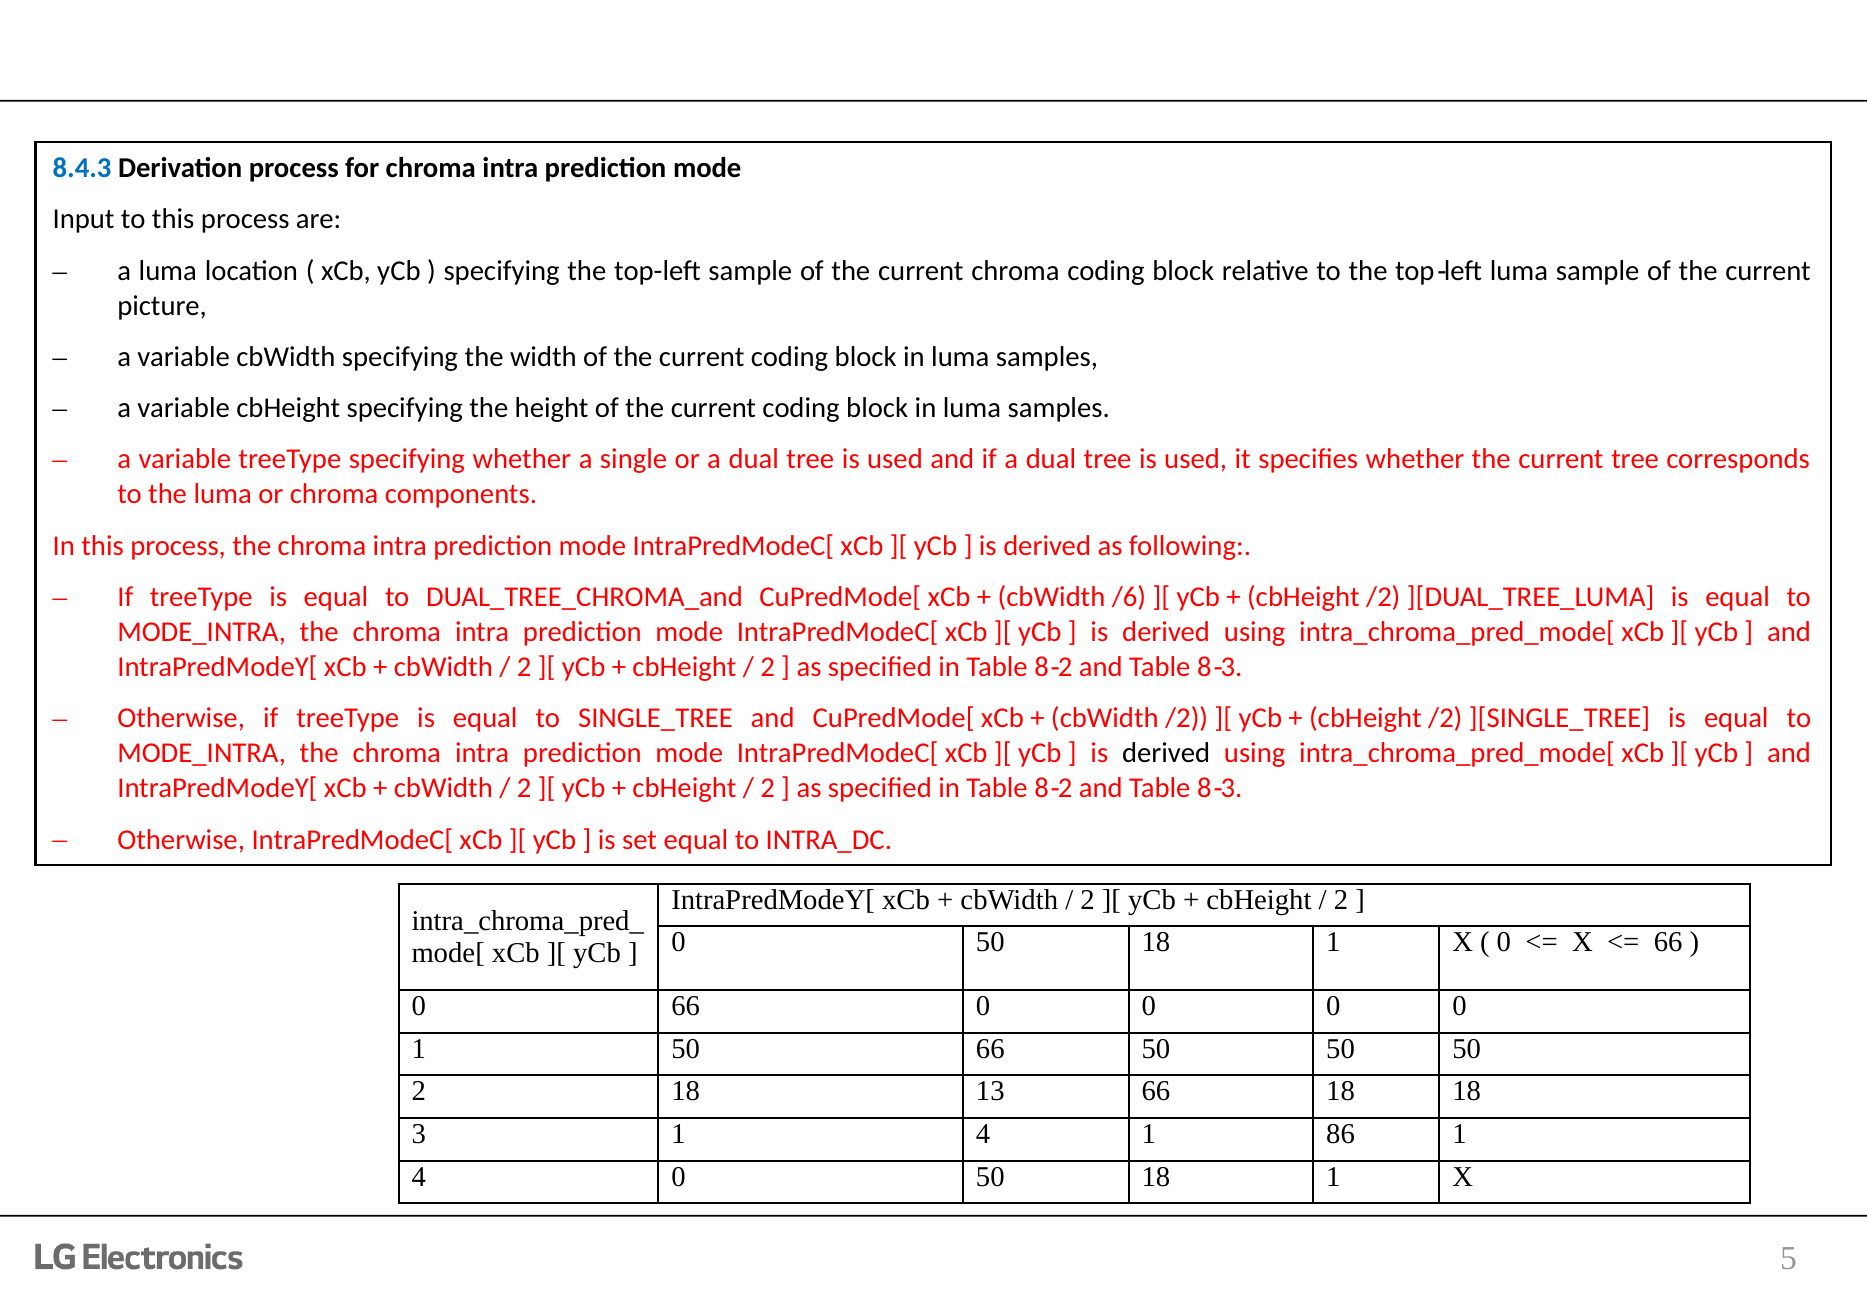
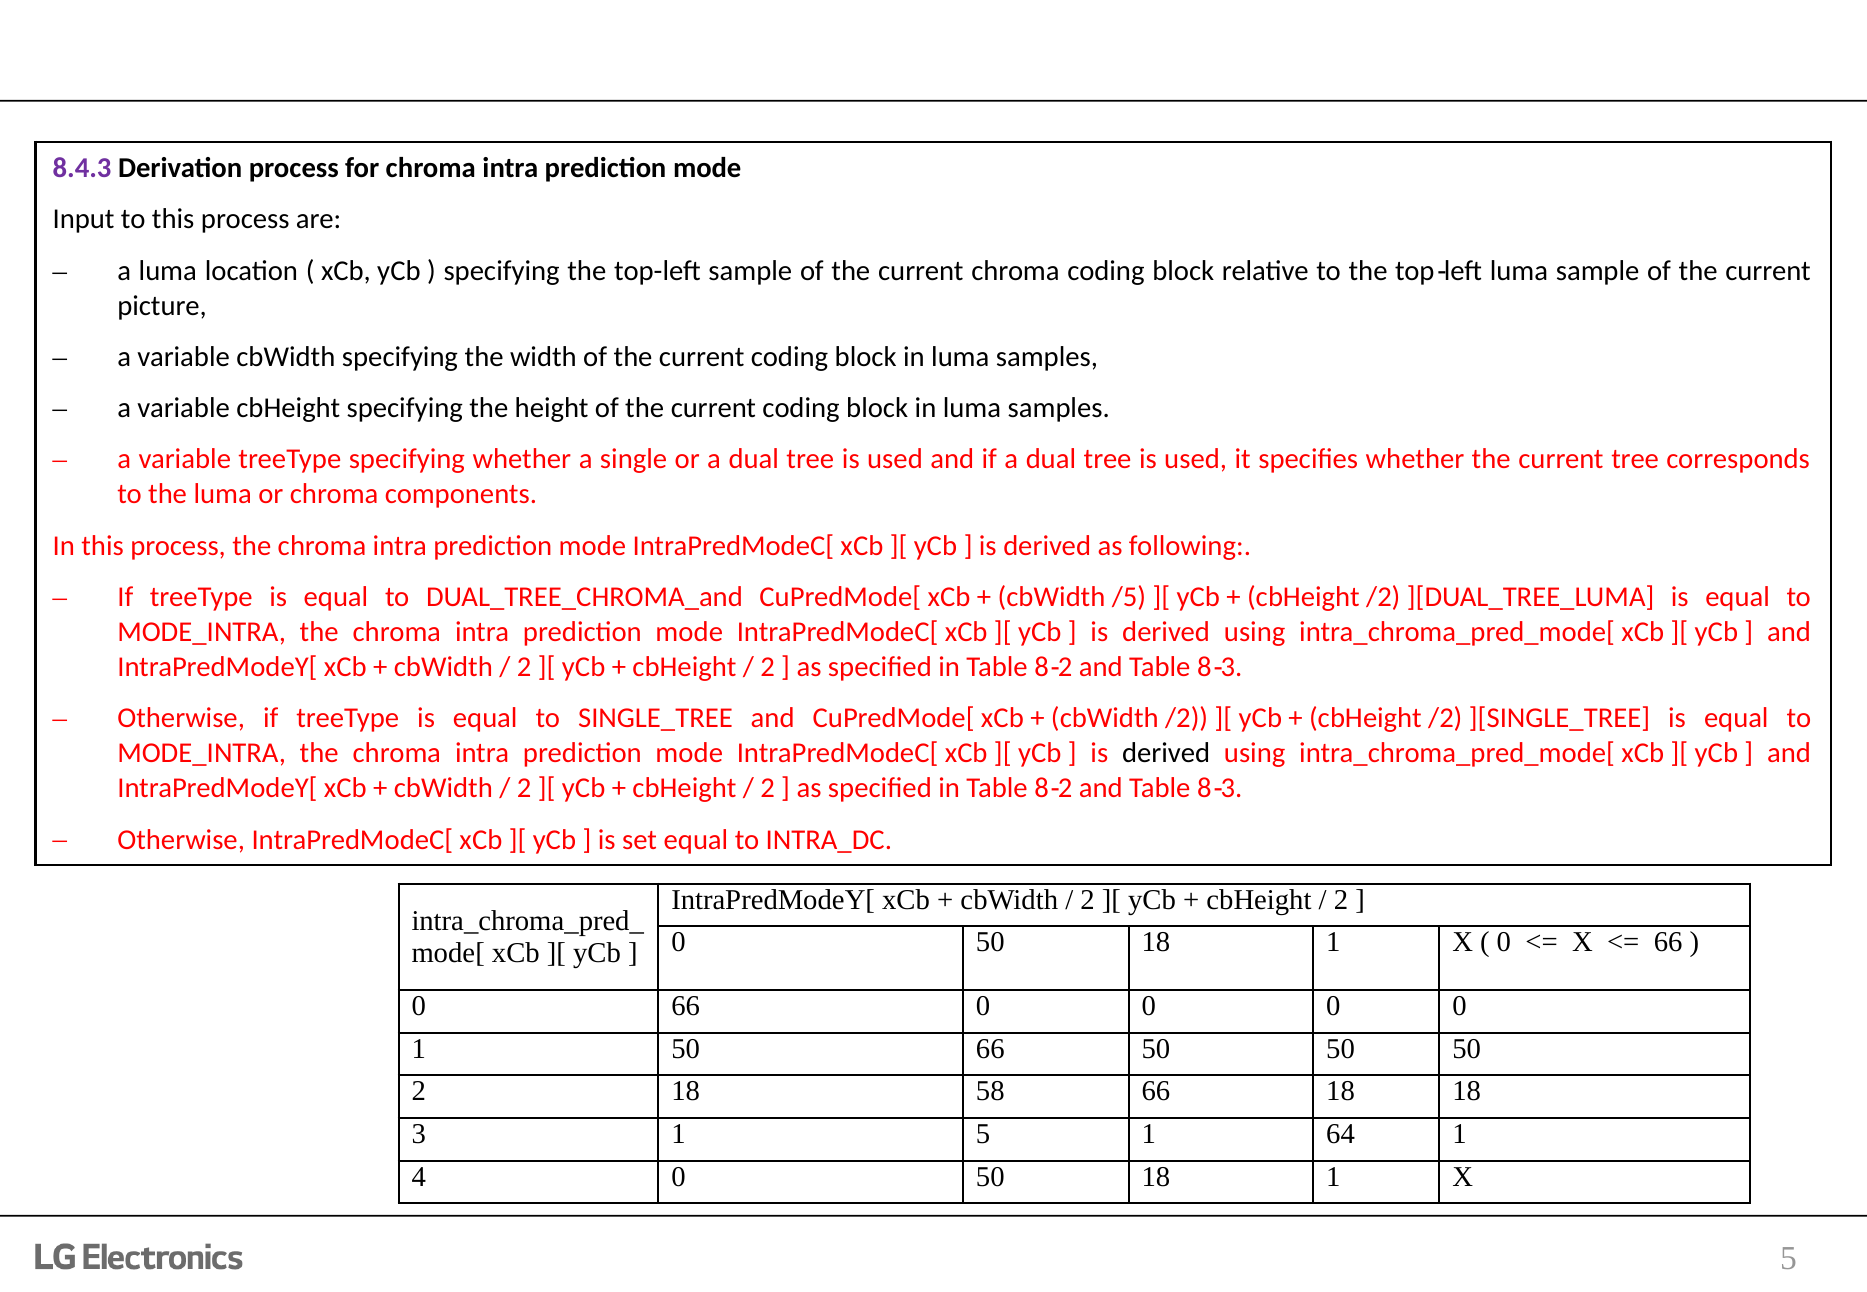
8.4.3 colour: blue -> purple
/6: /6 -> /5
13: 13 -> 58
3 1 4: 4 -> 5
86: 86 -> 64
